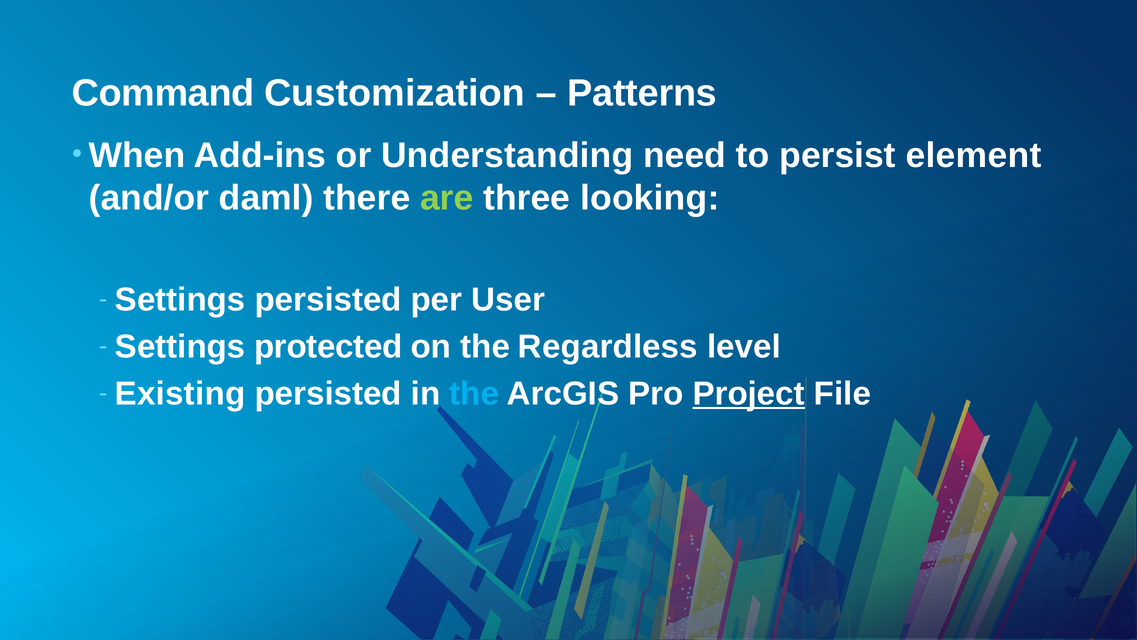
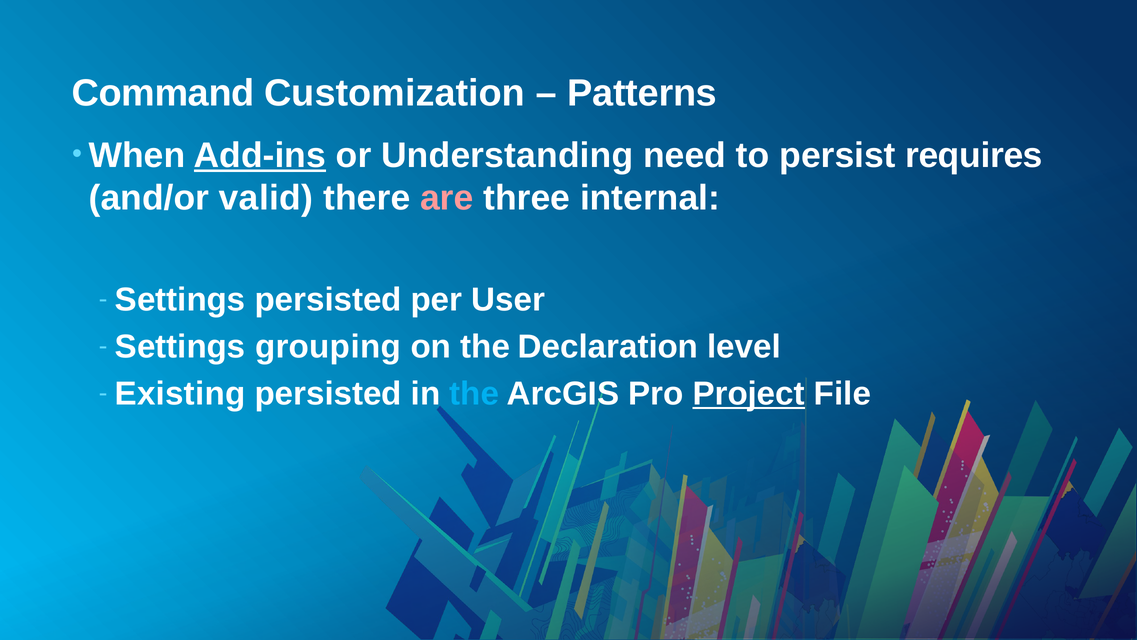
Add-ins underline: none -> present
element: element -> requires
daml: daml -> valid
are colour: light green -> pink
looking: looking -> internal
protected: protected -> grouping
Regardless: Regardless -> Declaration
